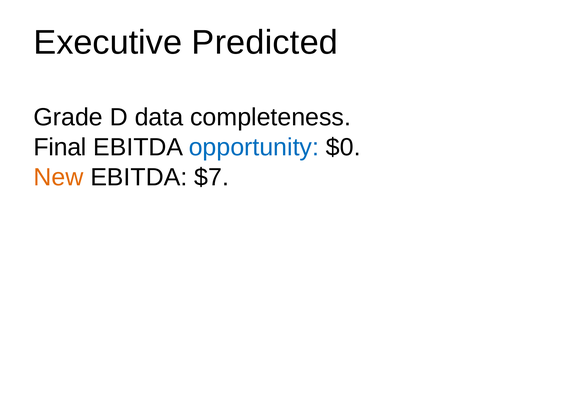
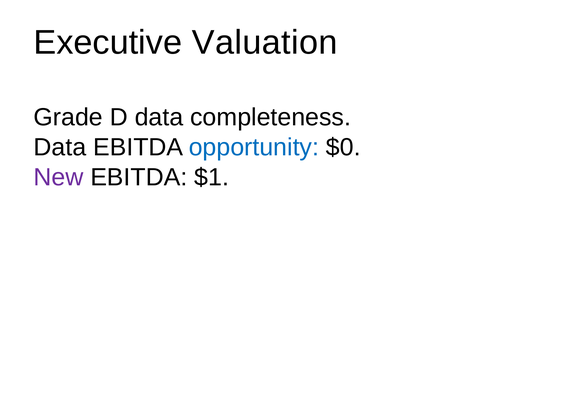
Predicted: Predicted -> Valuation
Final at (60, 148): Final -> Data
New colour: orange -> purple
$7: $7 -> $1
